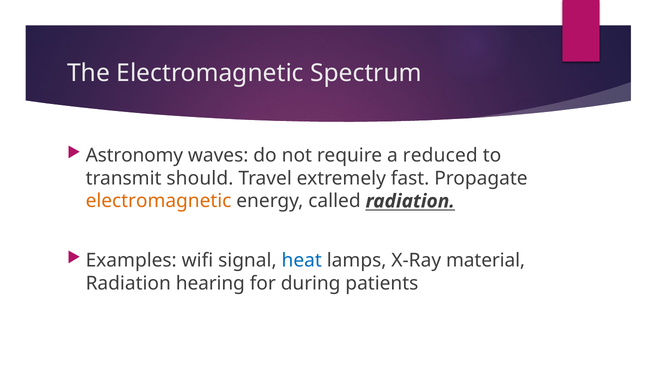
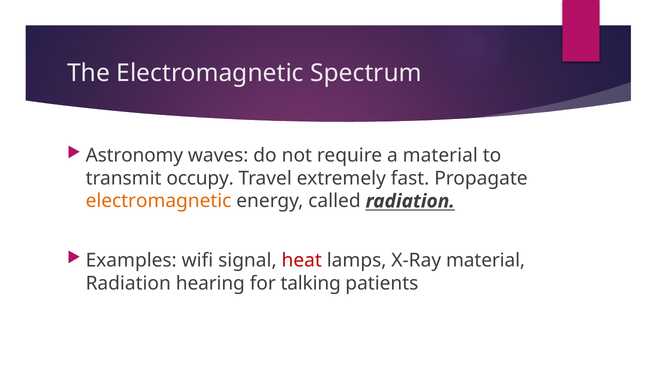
a reduced: reduced -> material
should: should -> occupy
heat colour: blue -> red
during: during -> talking
